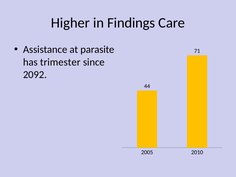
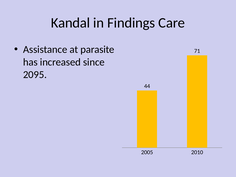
Higher: Higher -> Kandal
trimester: trimester -> increased
2092: 2092 -> 2095
